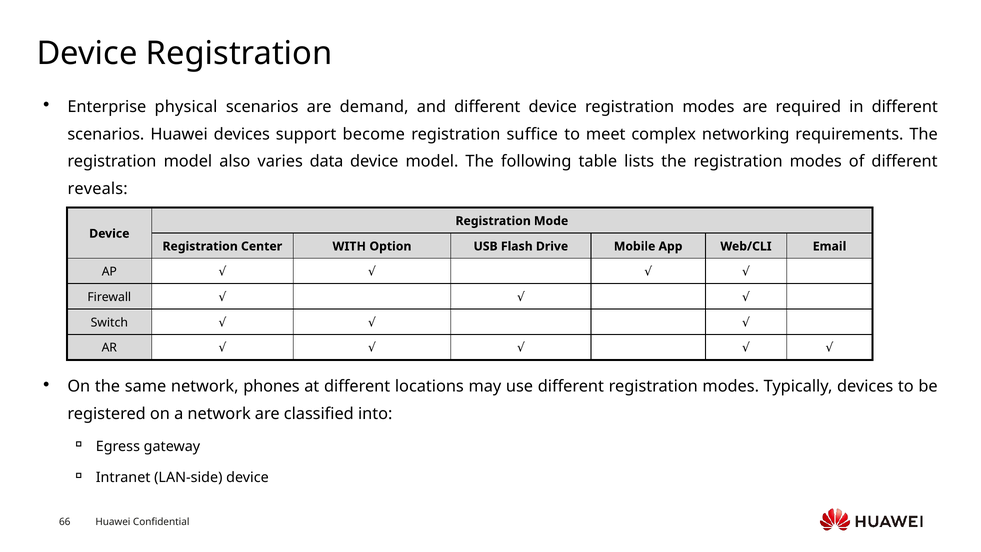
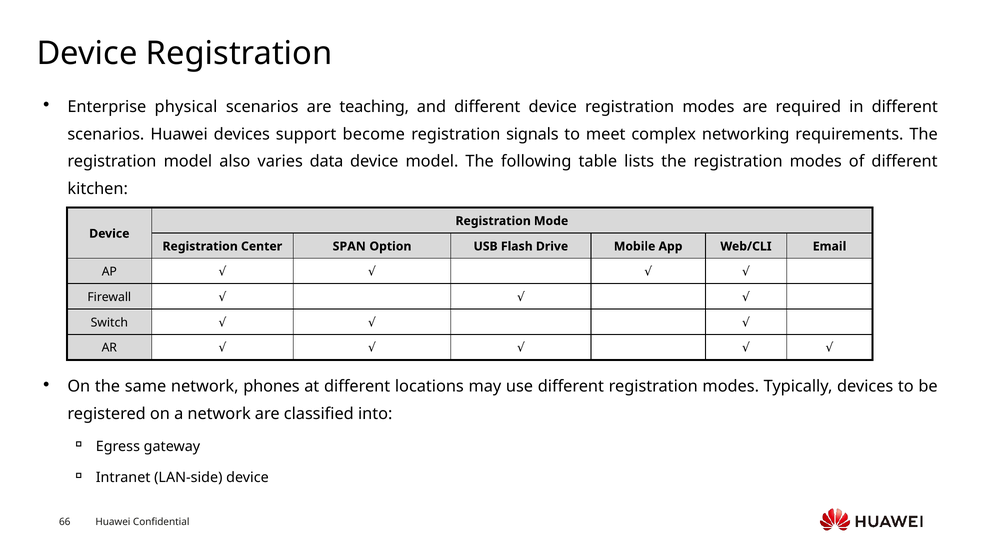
demand: demand -> teaching
suffice: suffice -> signals
reveals: reveals -> kitchen
WITH: WITH -> SPAN
